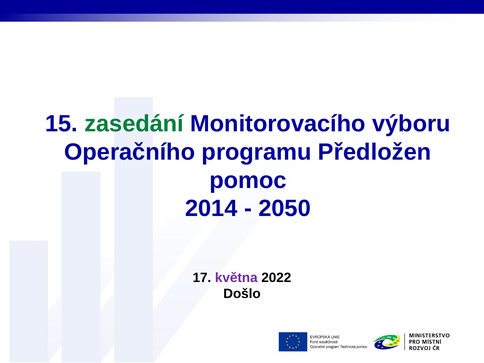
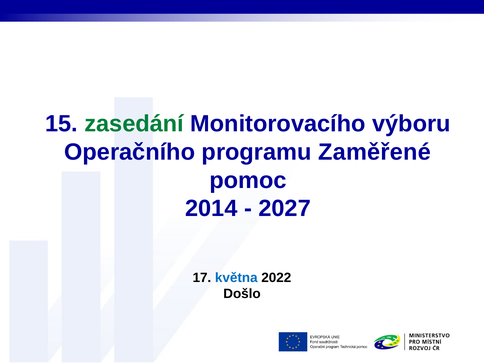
Předložen: Předložen -> Zaměřené
2050: 2050 -> 2027
května colour: purple -> blue
